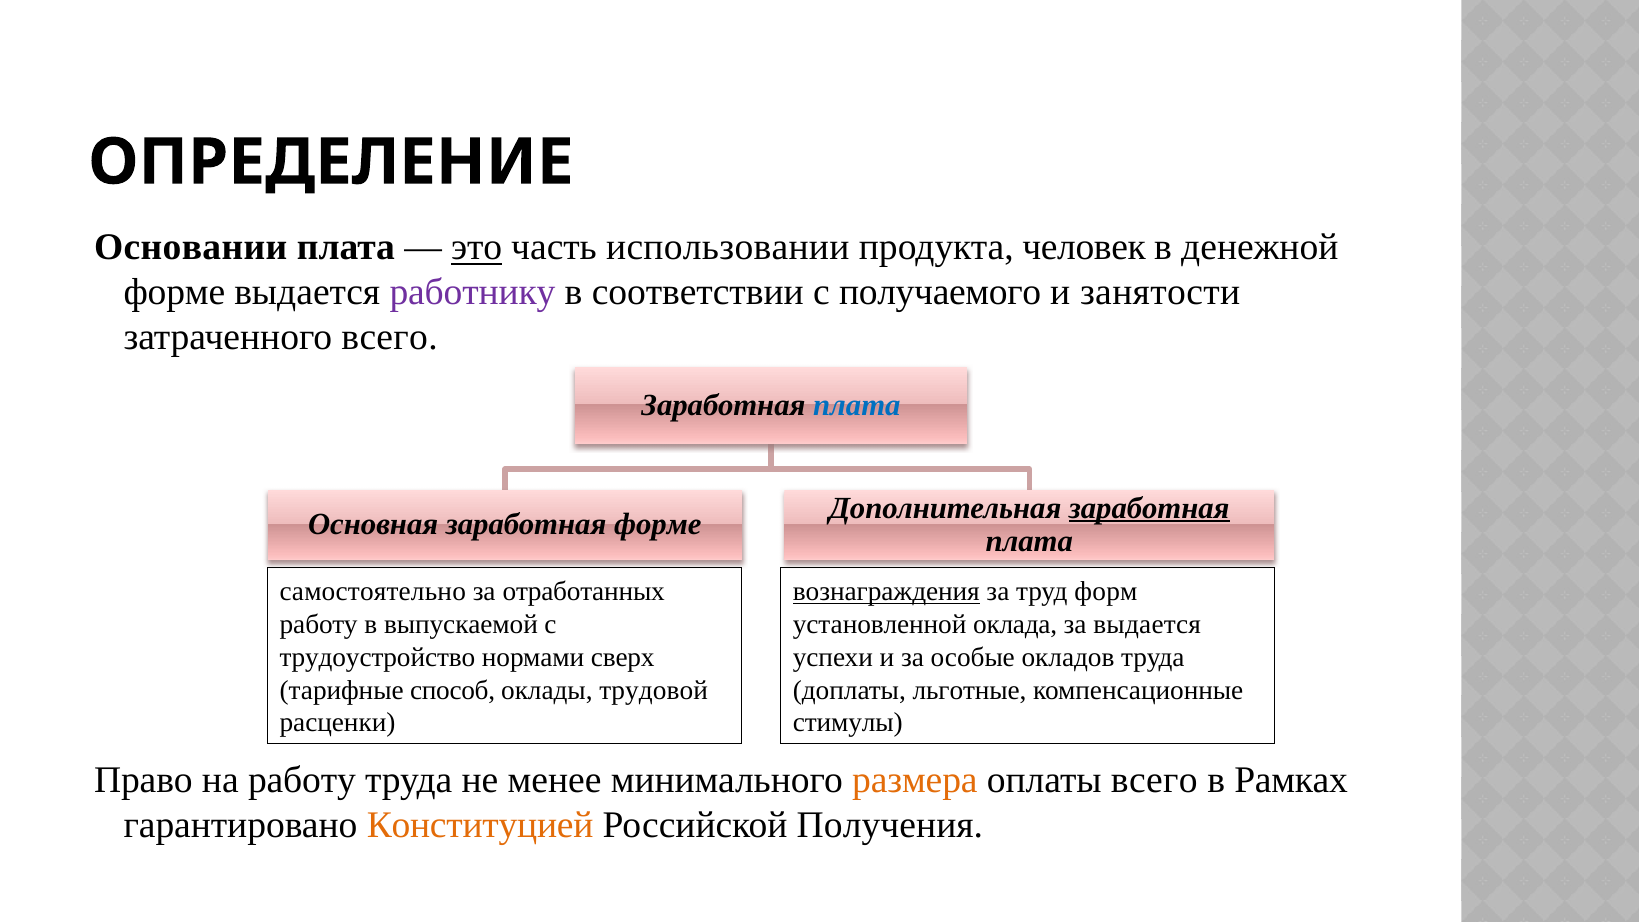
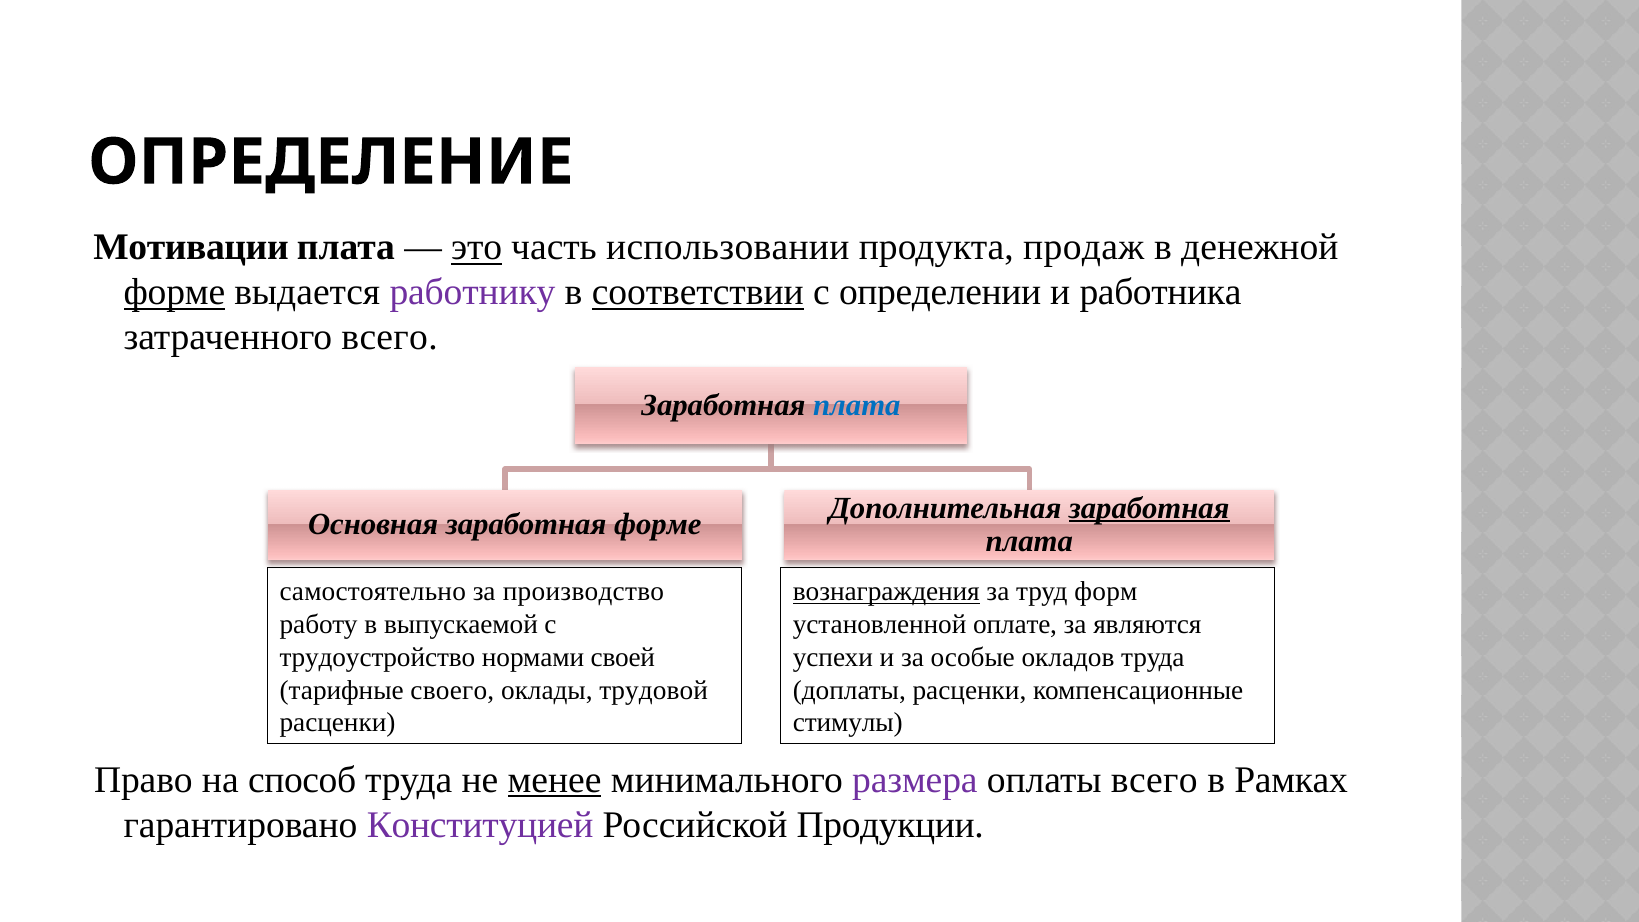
Основании: Основании -> Мотивации
человек: человек -> продаж
форме at (174, 293) underline: none -> present
соответствии underline: none -> present
получаемого: получаемого -> определении
занятости: занятости -> работника
отработанных: отработанных -> производство
оклада: оклада -> оплате
за выдается: выдается -> являются
сверх: сверх -> своей
способ: способ -> своего
доплаты льготные: льготные -> расценки
на работу: работу -> способ
менее underline: none -> present
размера colour: orange -> purple
Конституцией colour: orange -> purple
Получения: Получения -> Продукции
